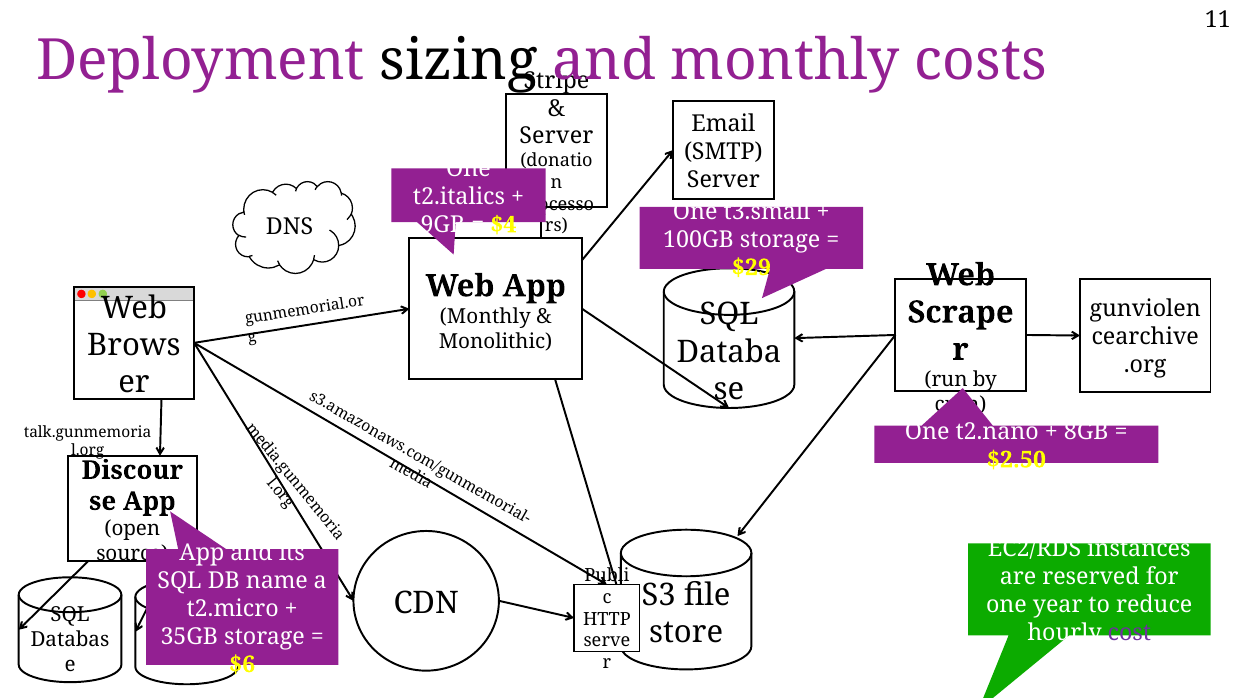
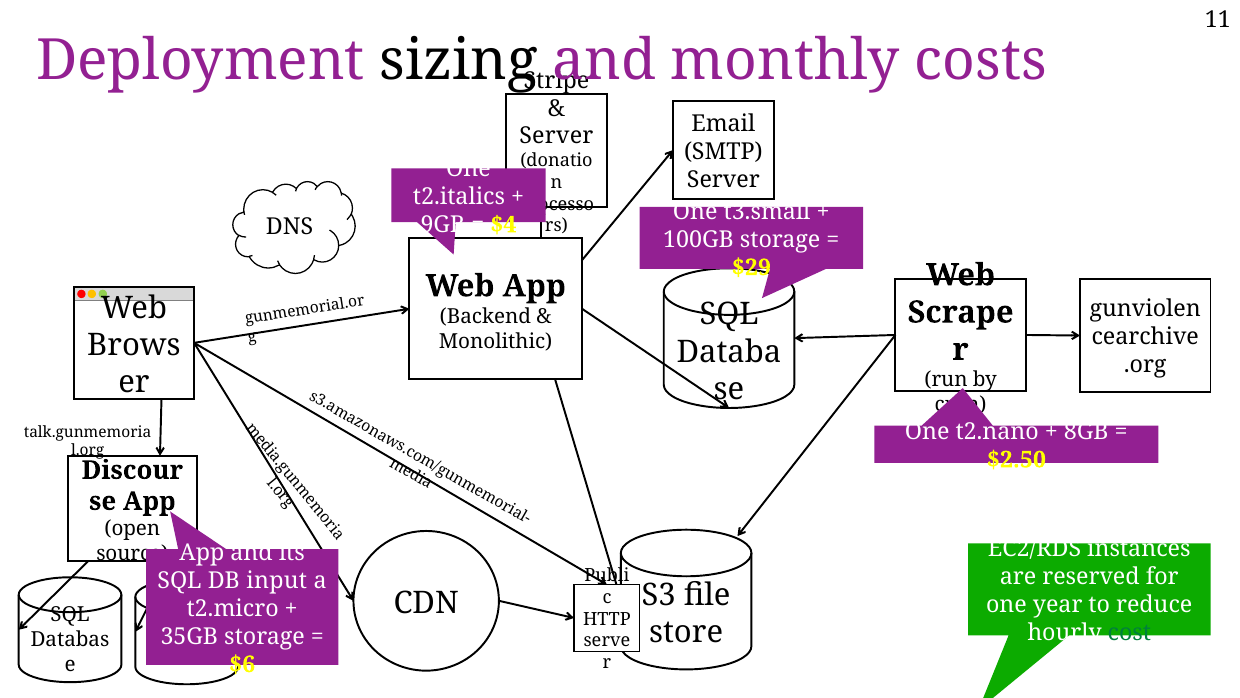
Monthly at (485, 316): Monthly -> Backend
name: name -> input
cost colour: purple -> green
